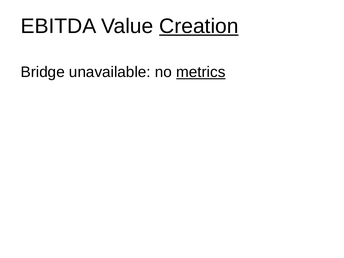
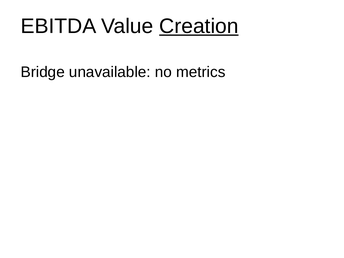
metrics underline: present -> none
